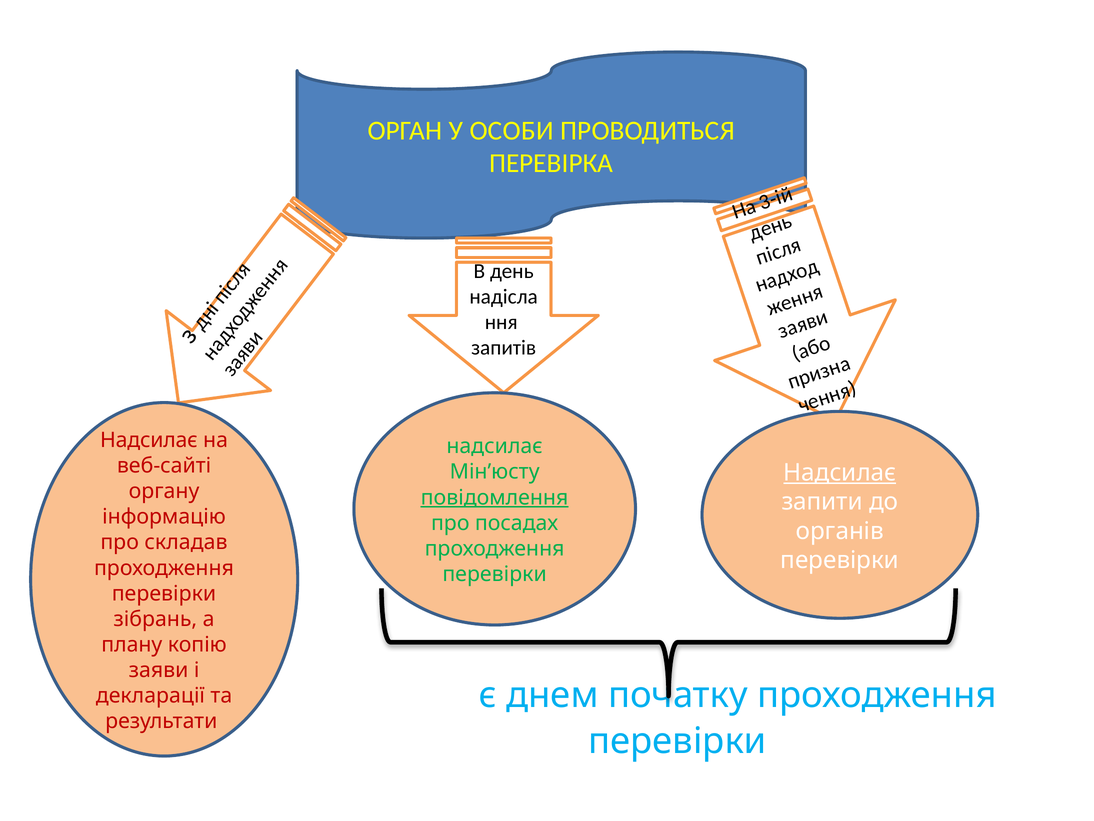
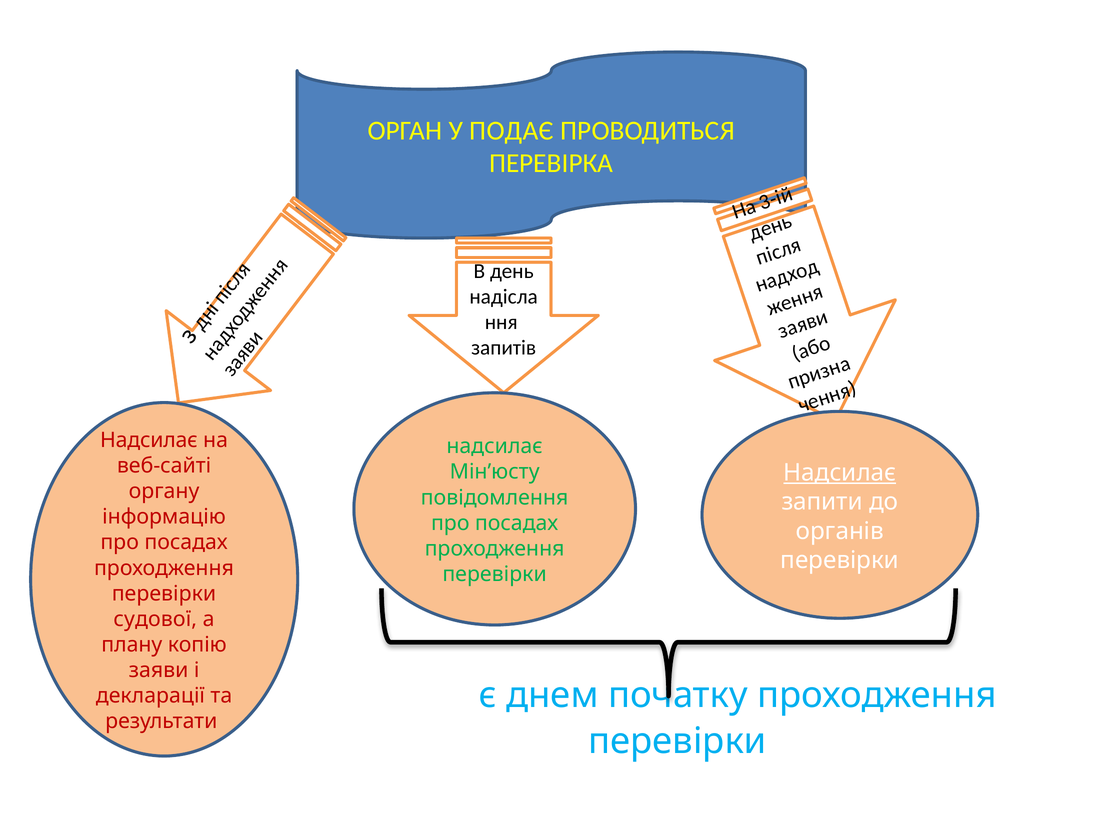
ОСОБИ: ОСОБИ -> ПОДАЄ
повідомлення underline: present -> none
складав at (186, 542): складав -> посадах
зібрань: зібрань -> судової
